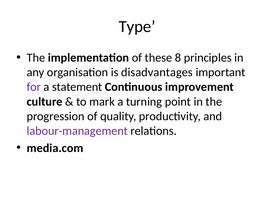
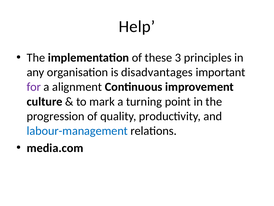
Type: Type -> Help
8: 8 -> 3
statement: statement -> alignment
labour-management colour: purple -> blue
